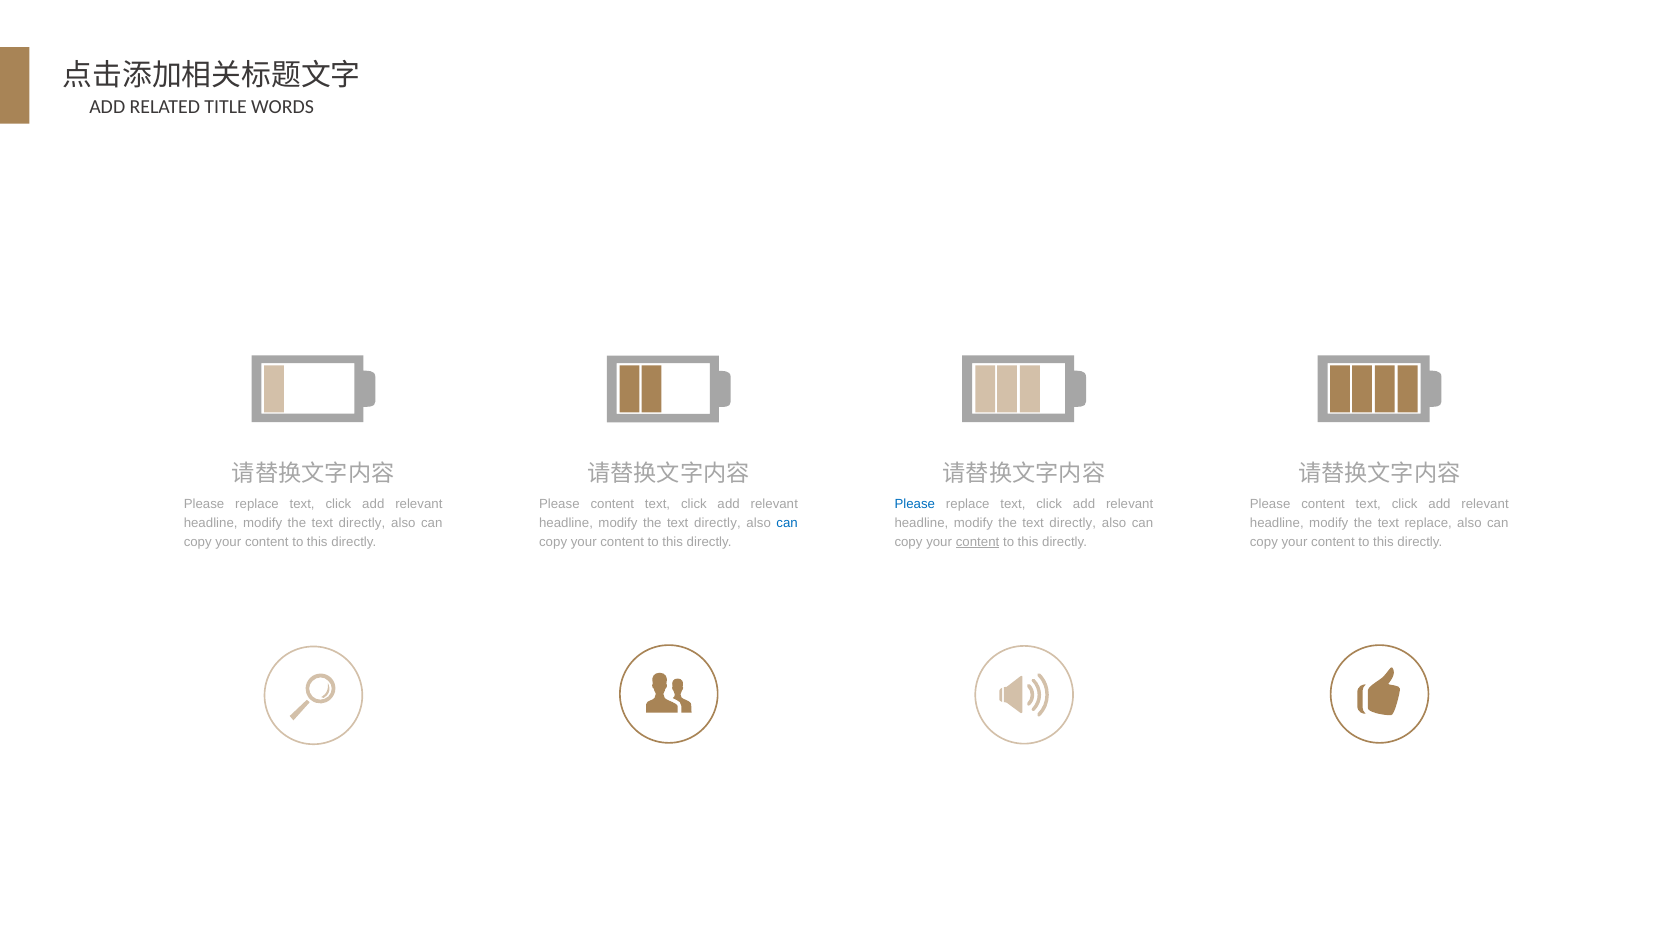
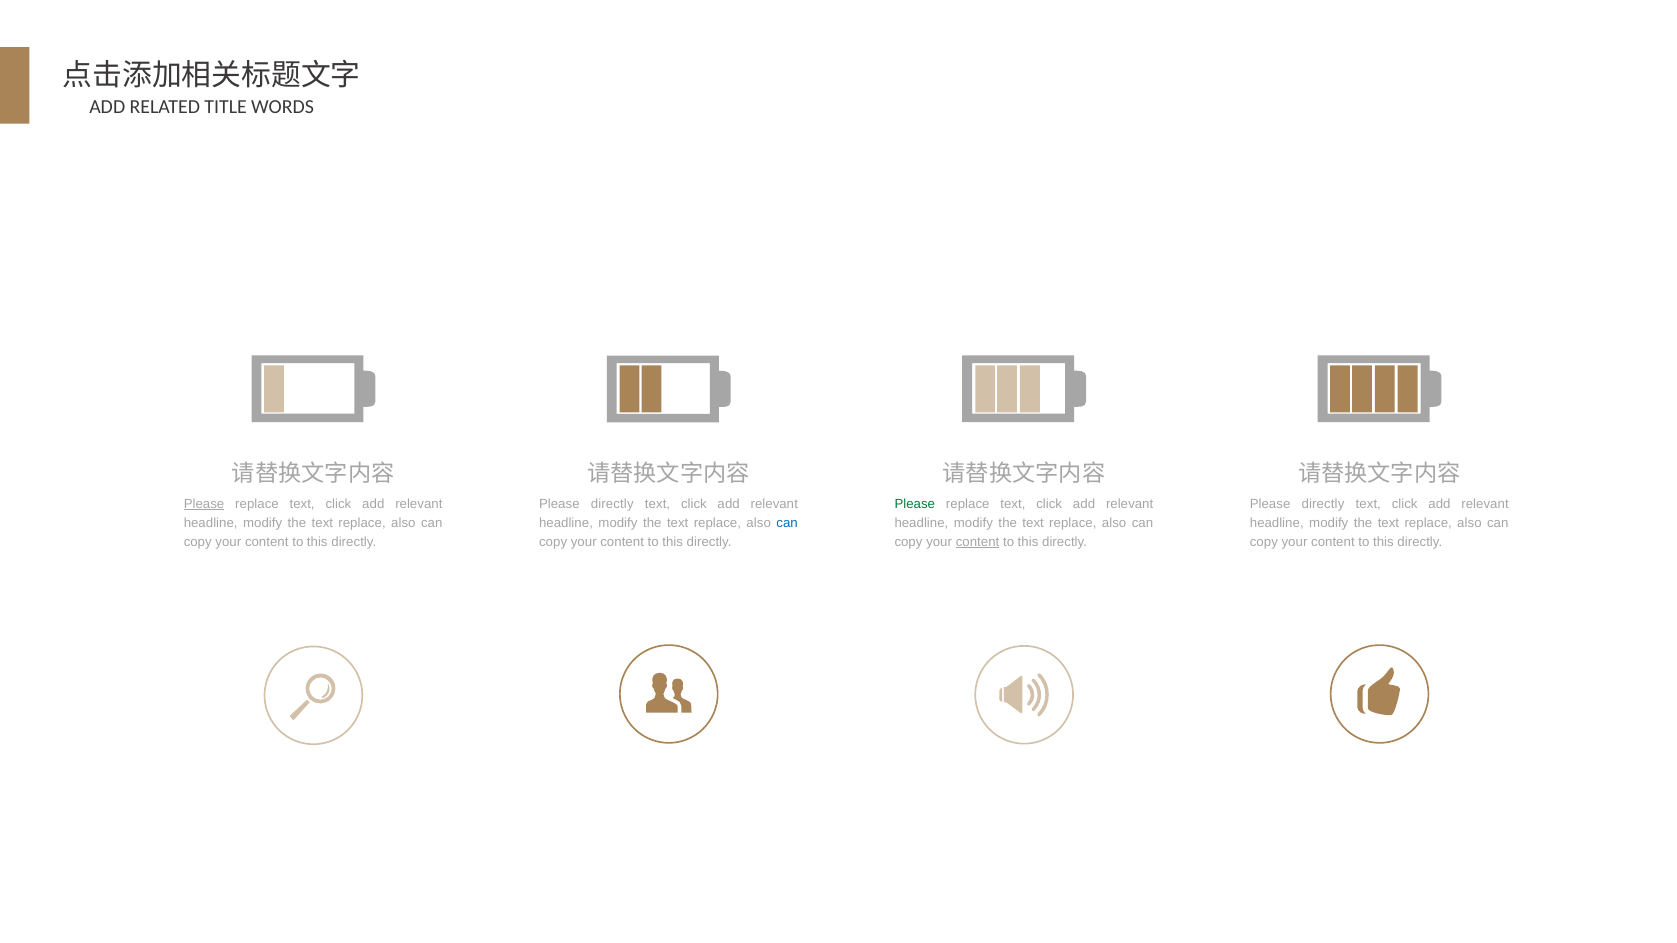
Please at (204, 504) underline: none -> present
content at (612, 504): content -> directly
Please at (915, 504) colour: blue -> green
content at (1323, 504): content -> directly
directly at (362, 523): directly -> replace
directly at (717, 523): directly -> replace
directly at (1073, 523): directly -> replace
